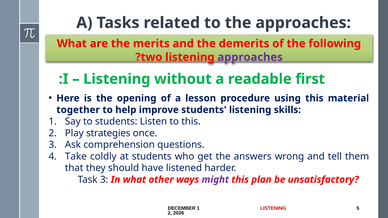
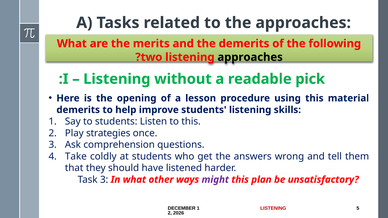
approaches at (250, 57) colour: purple -> black
first: first -> pick
together at (78, 110): together -> demerits
